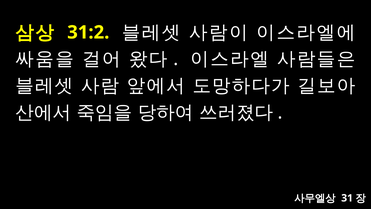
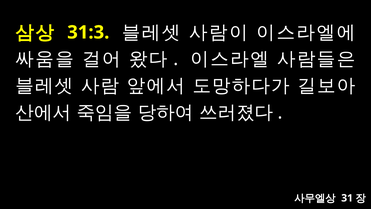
31:2: 31:2 -> 31:3
